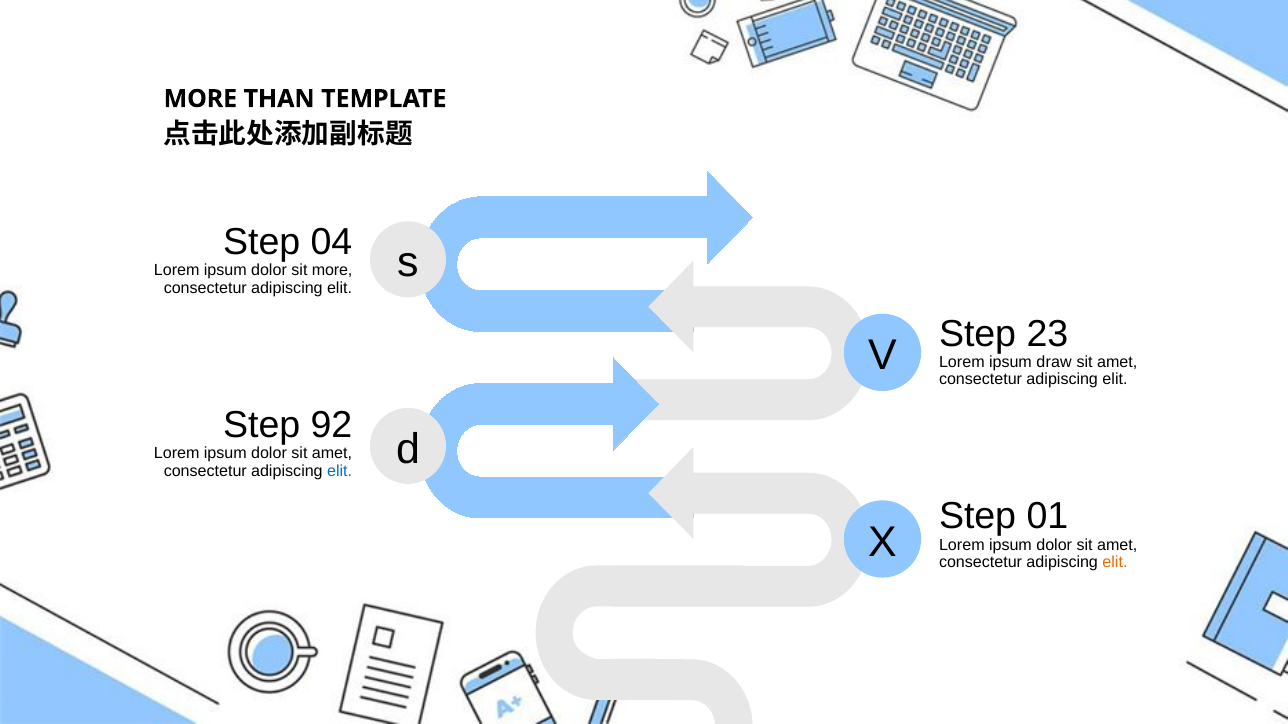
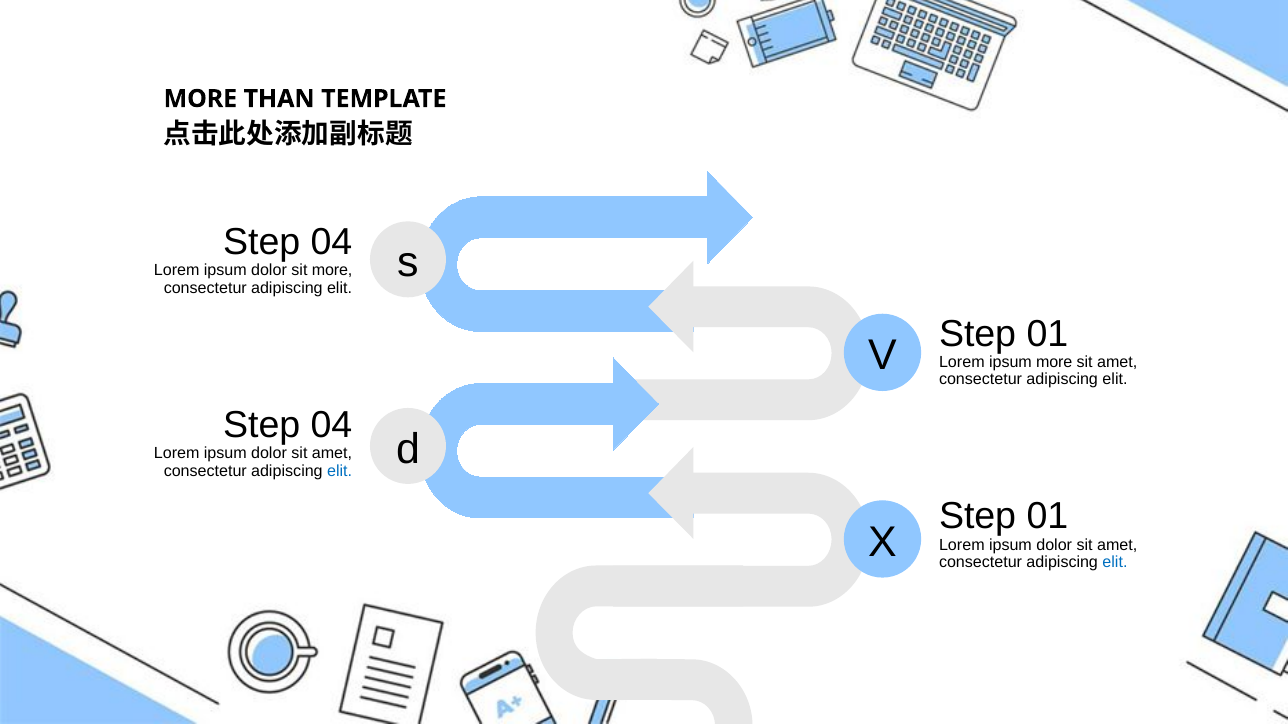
23 at (1047, 334): 23 -> 01
ipsum draw: draw -> more
92 at (332, 425): 92 -> 04
elit at (1115, 563) colour: orange -> blue
